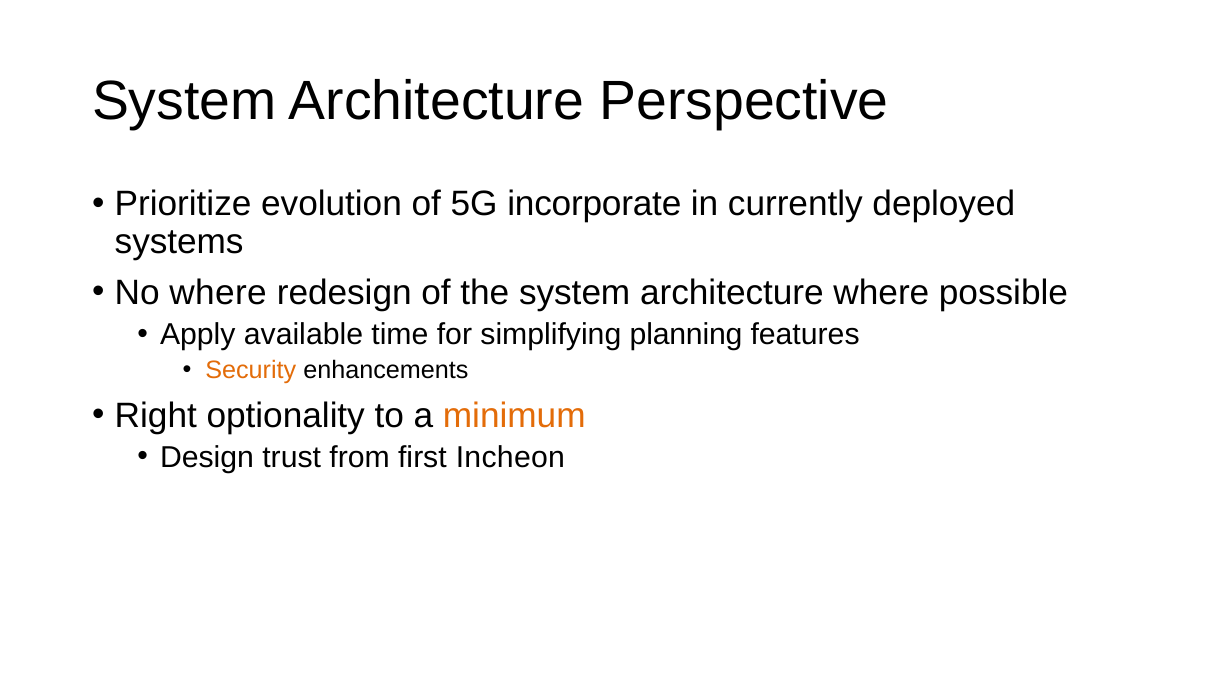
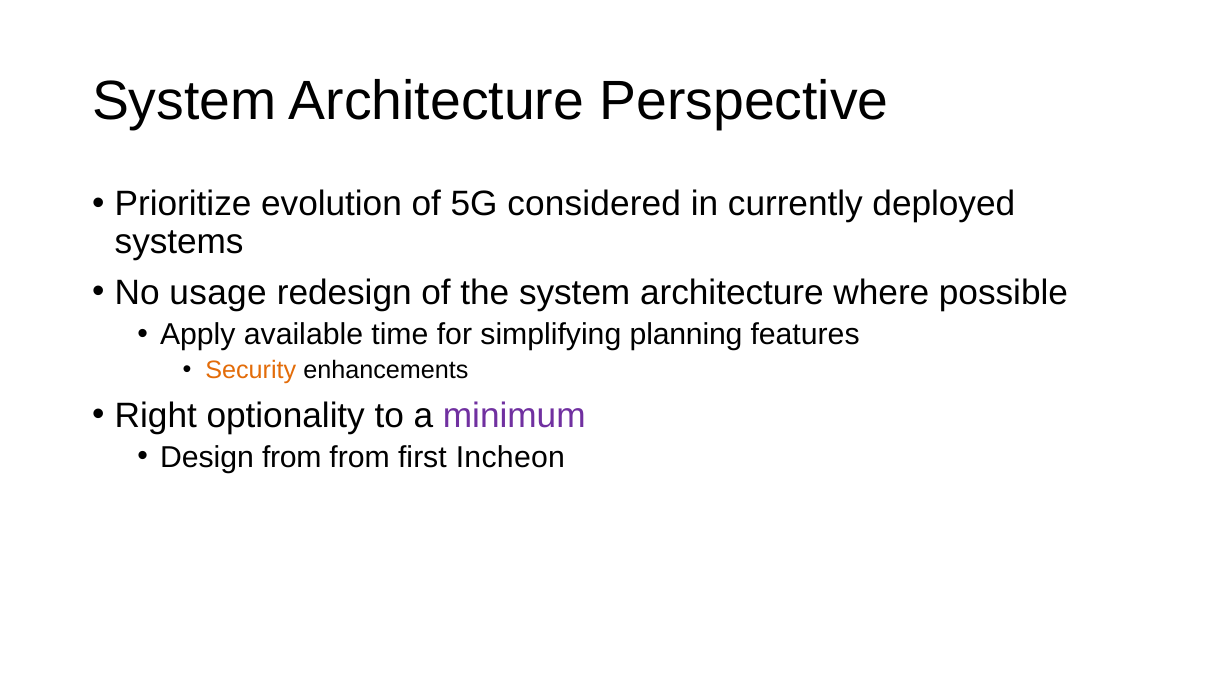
incorporate: incorporate -> considered
No where: where -> usage
minimum colour: orange -> purple
Design trust: trust -> from
